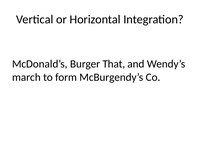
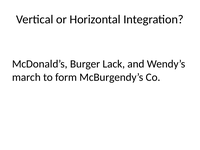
That: That -> Lack
